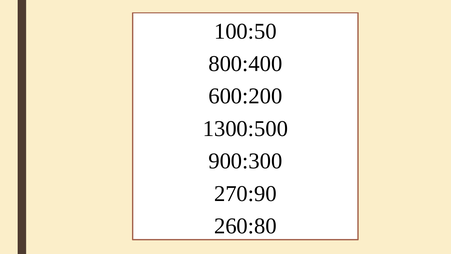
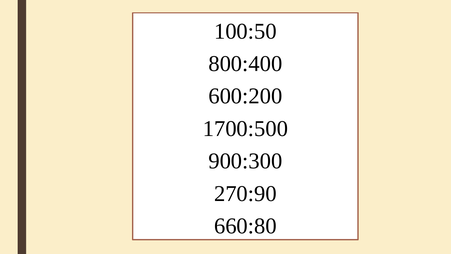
1300:500: 1300:500 -> 1700:500
260:80: 260:80 -> 660:80
